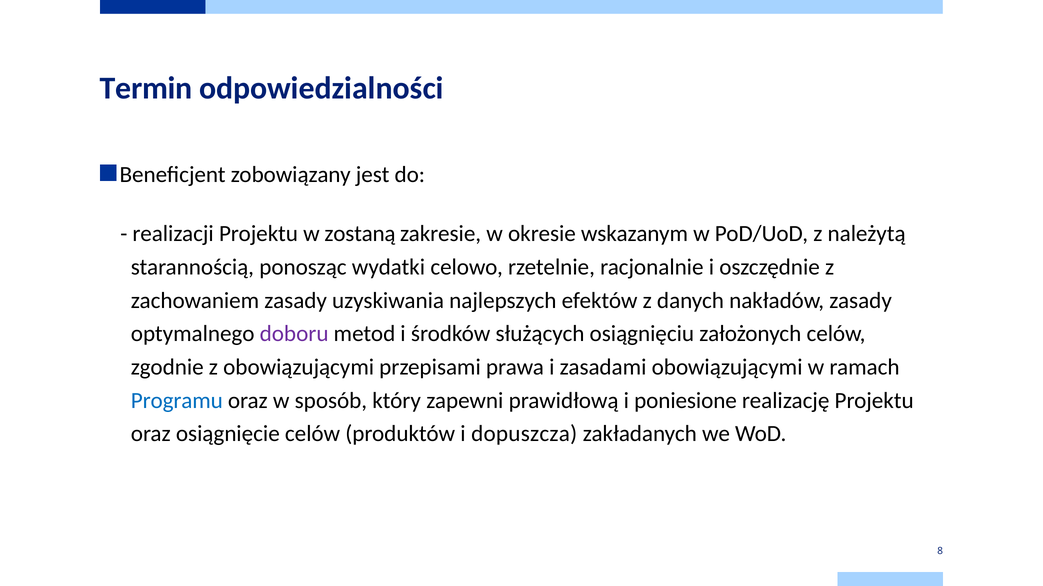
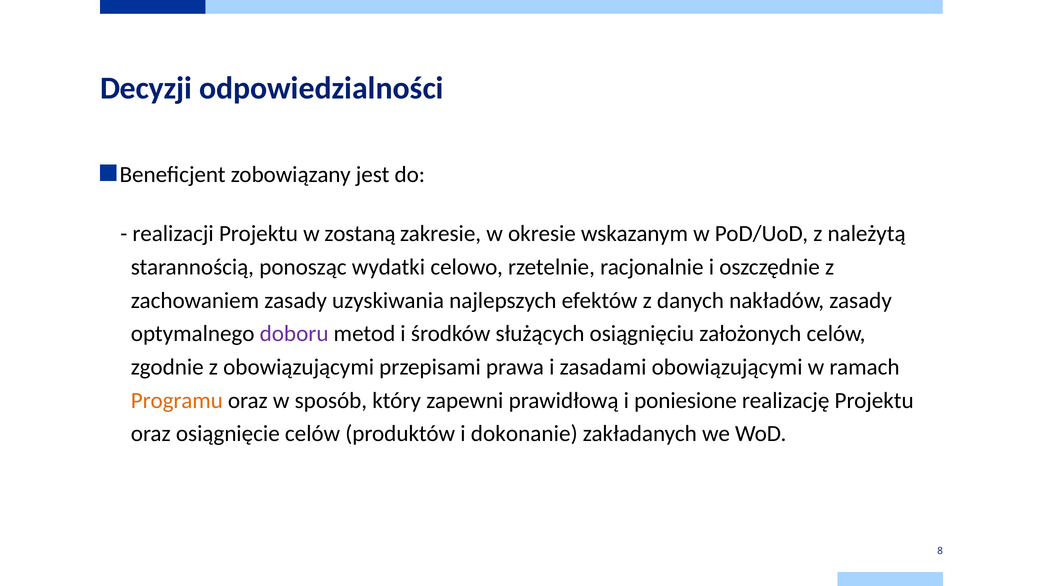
Termin: Termin -> Decyzji
Programu colour: blue -> orange
dopuszcza: dopuszcza -> dokonanie
